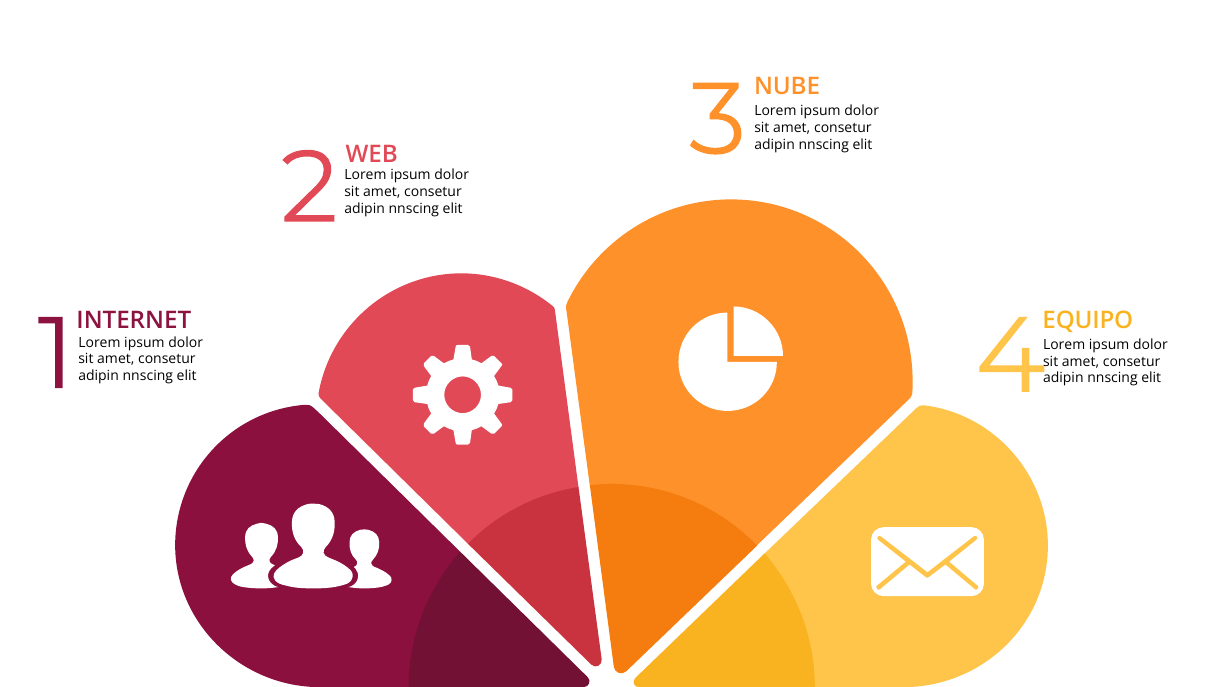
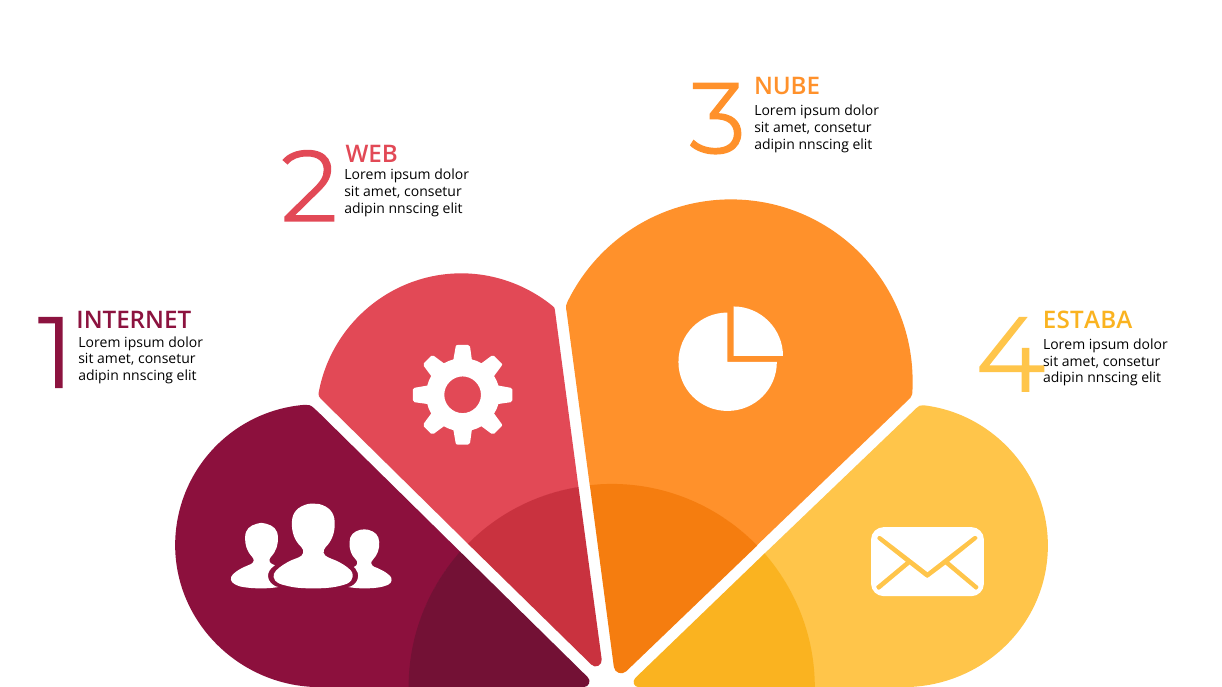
EQUIPO: EQUIPO -> ESTABA
